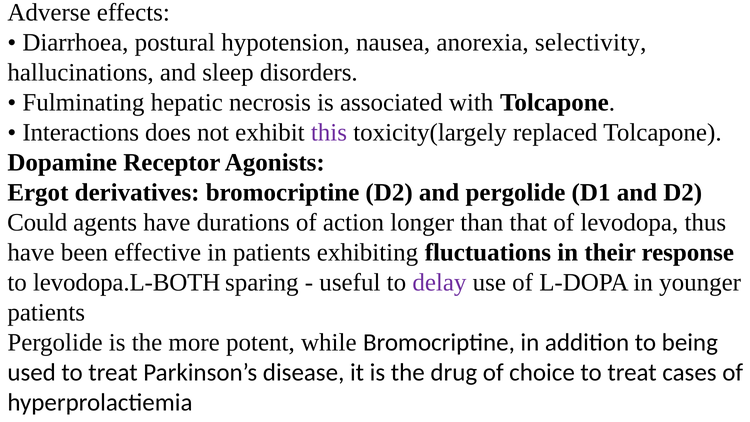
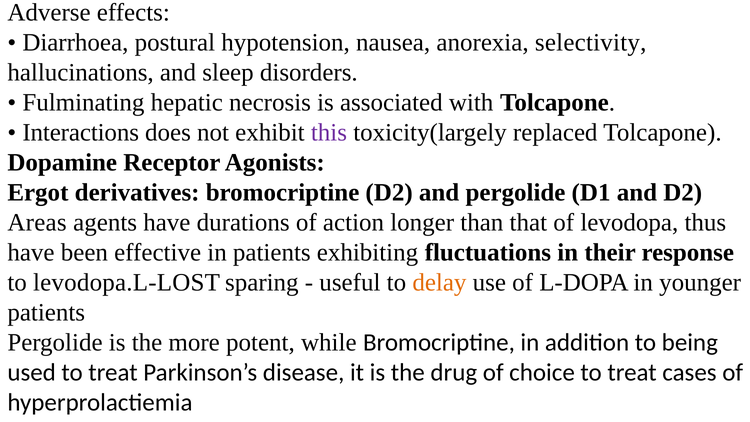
Could: Could -> Areas
levodopa.L-BOTH: levodopa.L-BOTH -> levodopa.L-LOST
delay colour: purple -> orange
